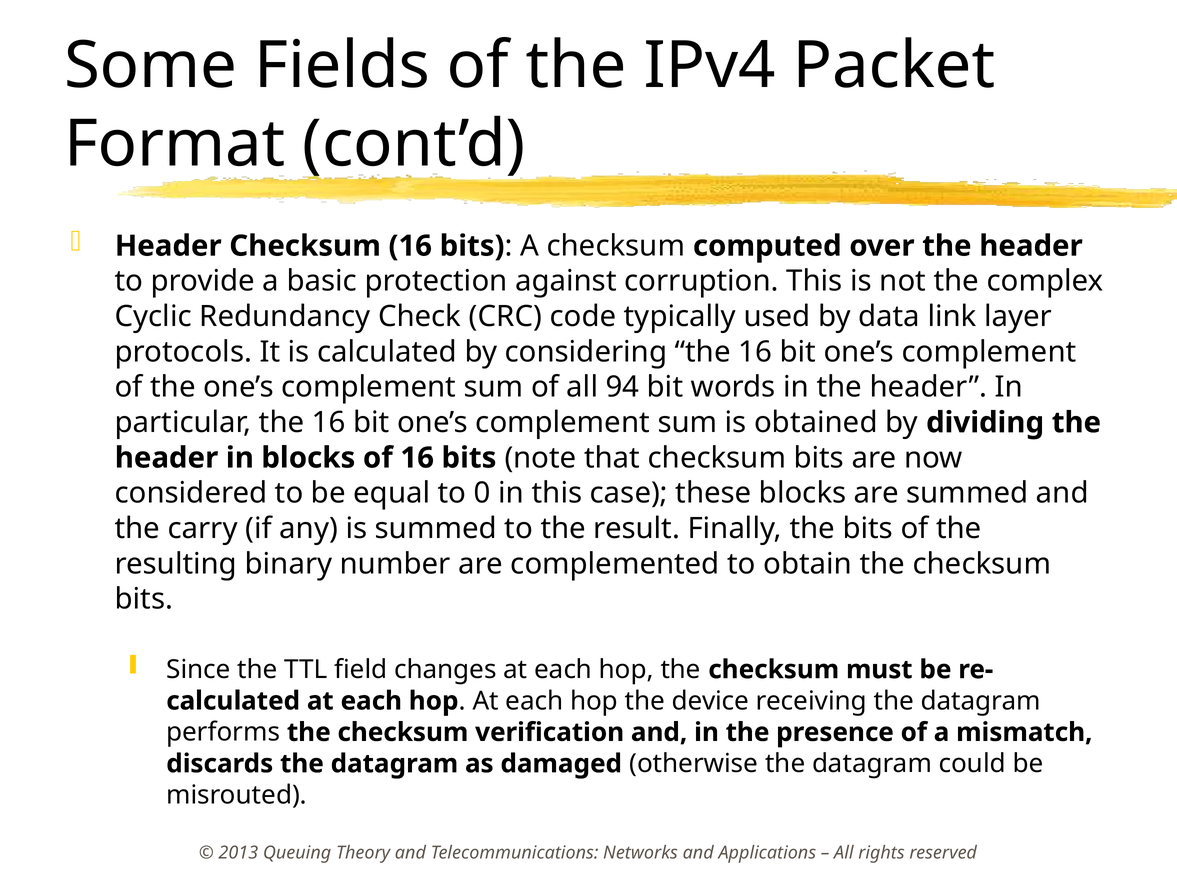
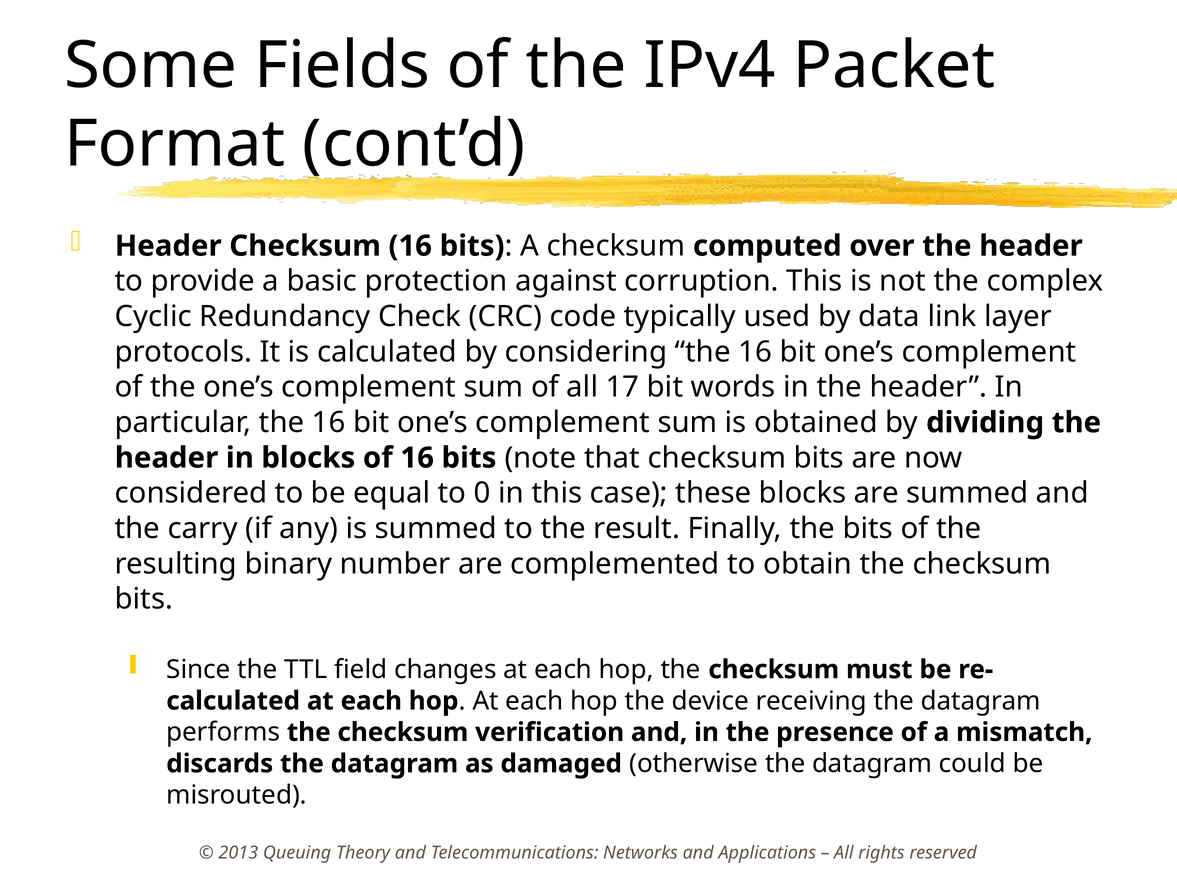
94: 94 -> 17
